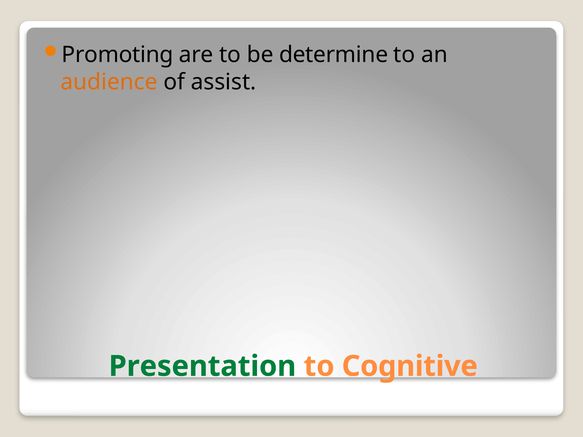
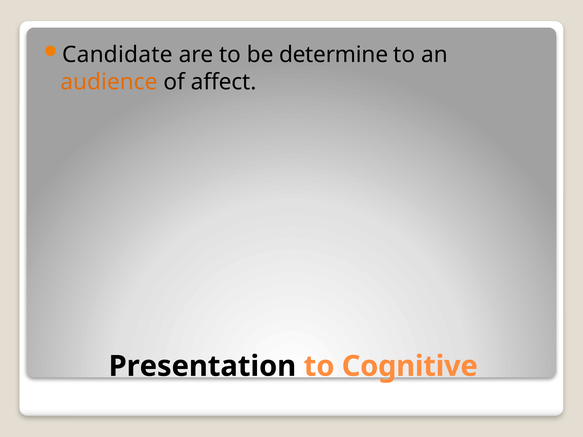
Promoting: Promoting -> Candidate
assist: assist -> affect
Presentation colour: green -> black
